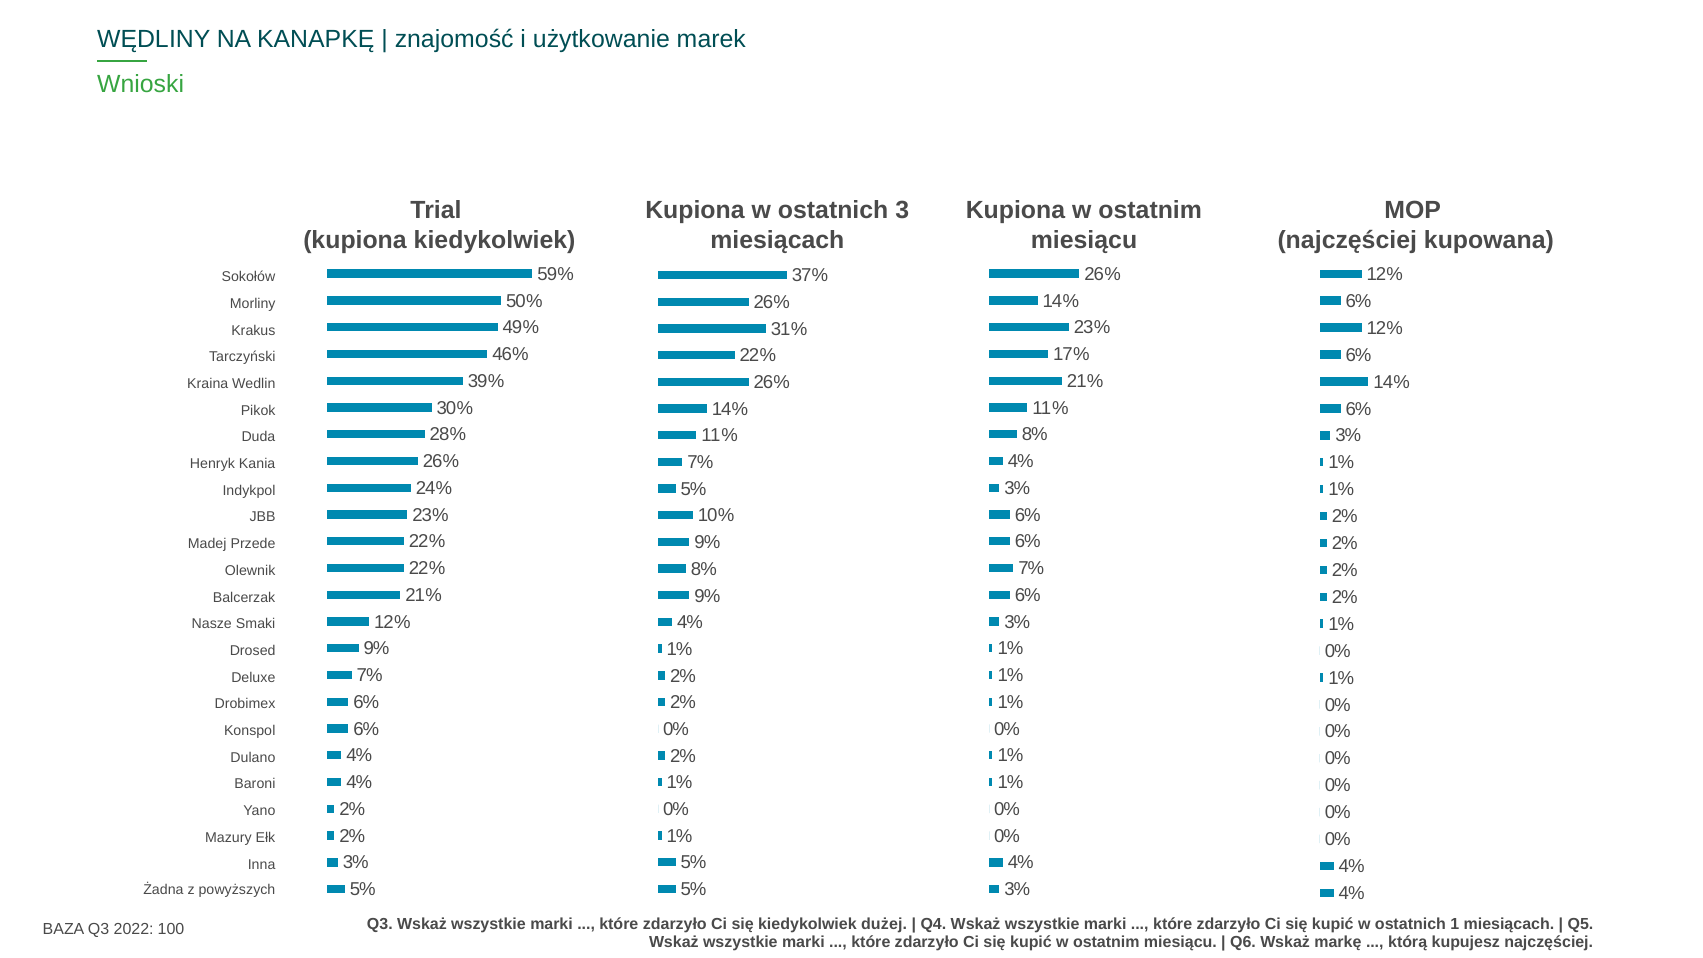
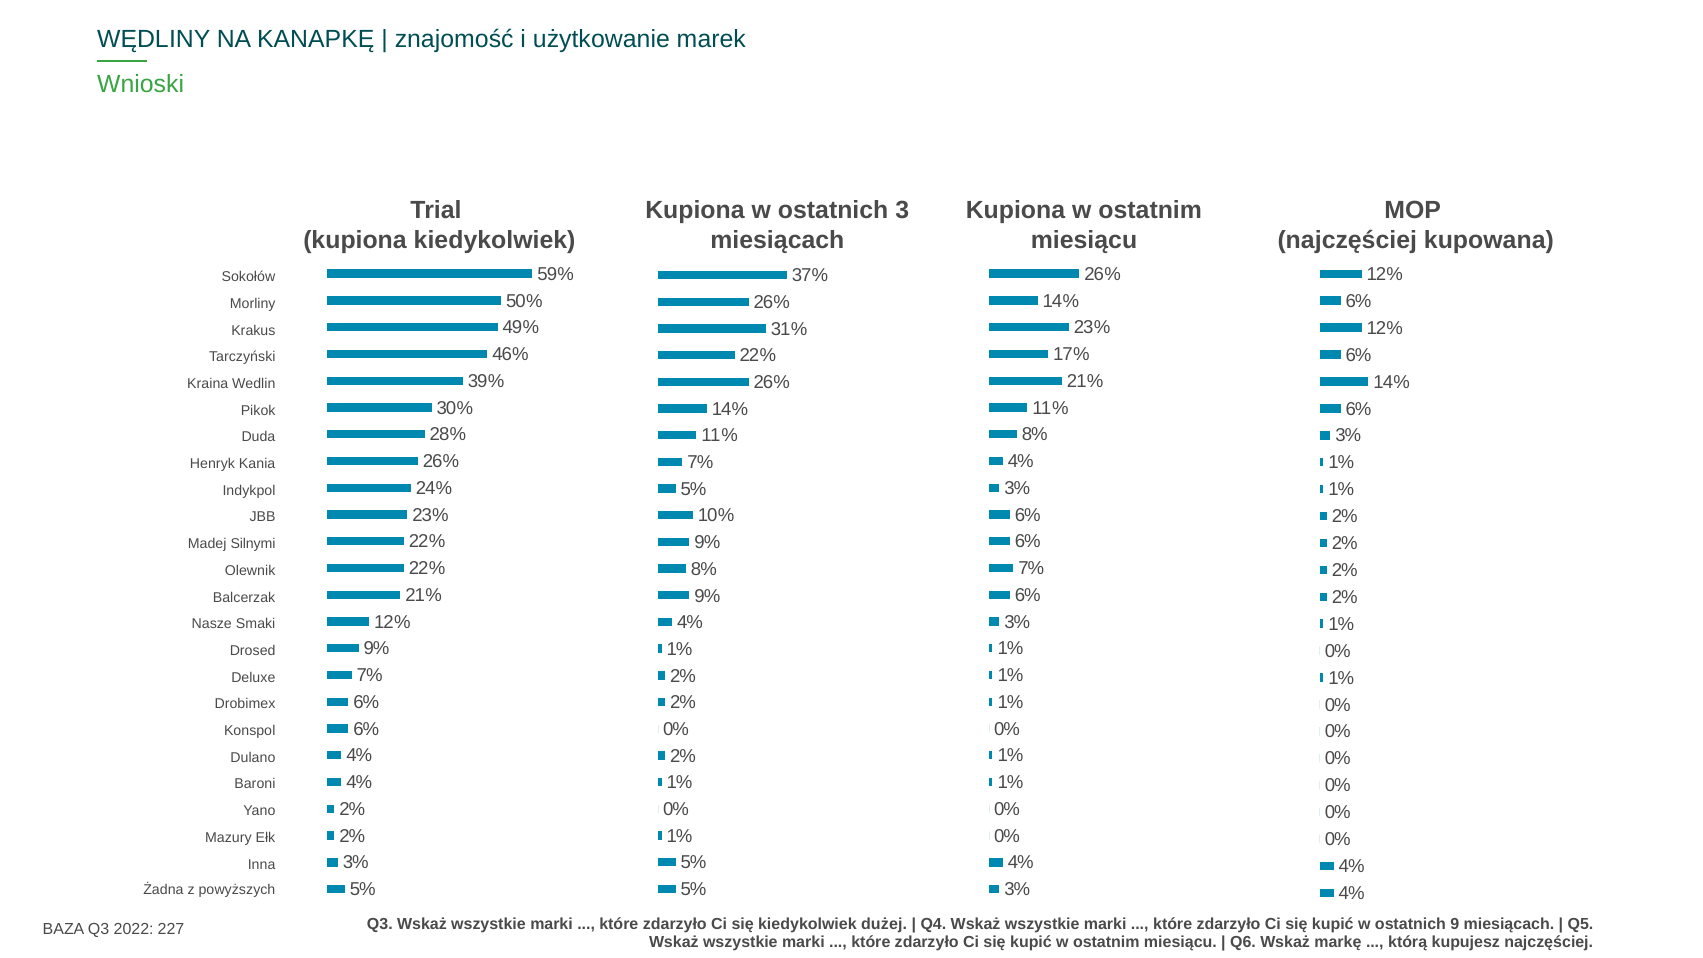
Przede: Przede -> Silnymi
1: 1 -> 9
100: 100 -> 227
